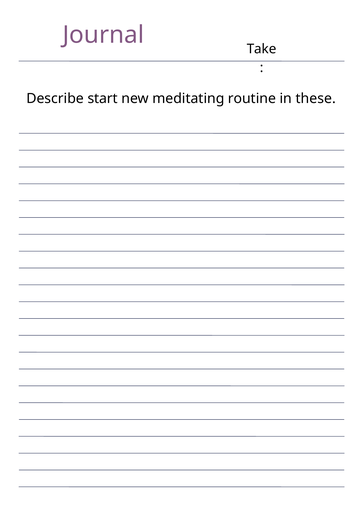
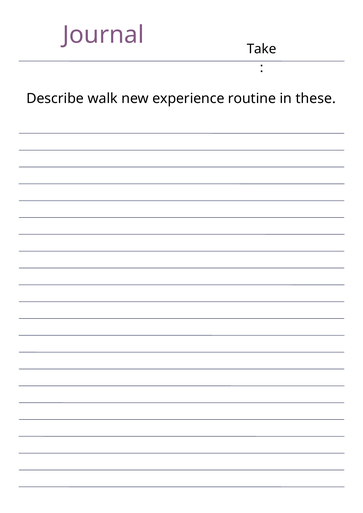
start: start -> walk
meditating: meditating -> experience
